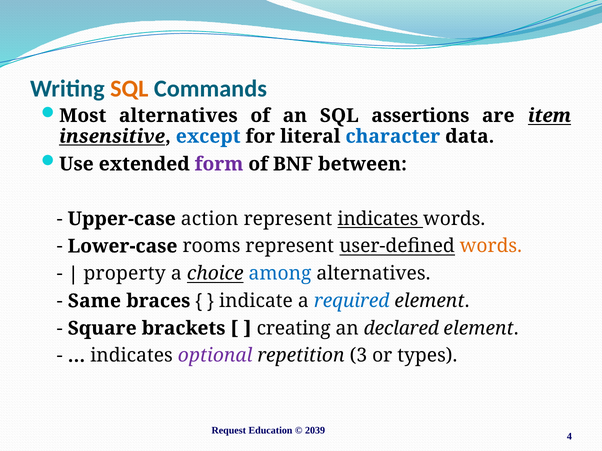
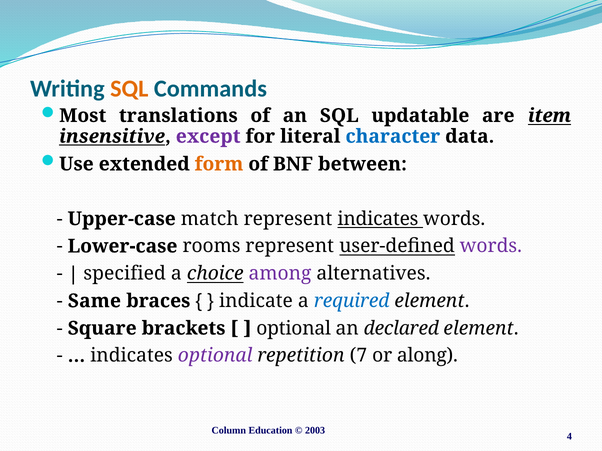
Most alternatives: alternatives -> translations
assertions: assertions -> updatable
except colour: blue -> purple
form colour: purple -> orange
action: action -> match
words at (491, 246) colour: orange -> purple
property: property -> specified
among colour: blue -> purple
creating at (294, 329): creating -> optional
3: 3 -> 7
types: types -> along
Request: Request -> Column
2039: 2039 -> 2003
